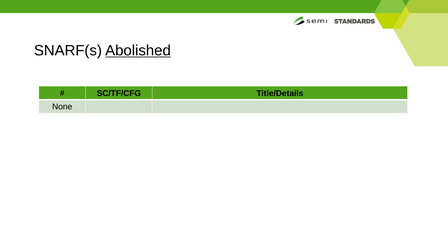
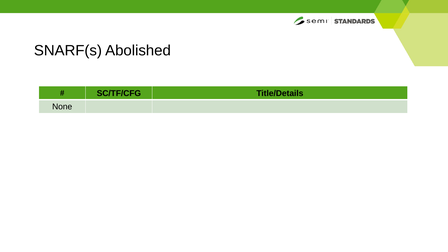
Abolished underline: present -> none
